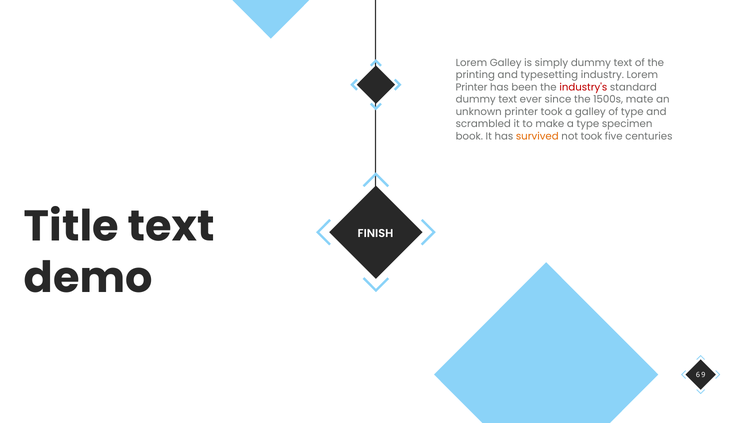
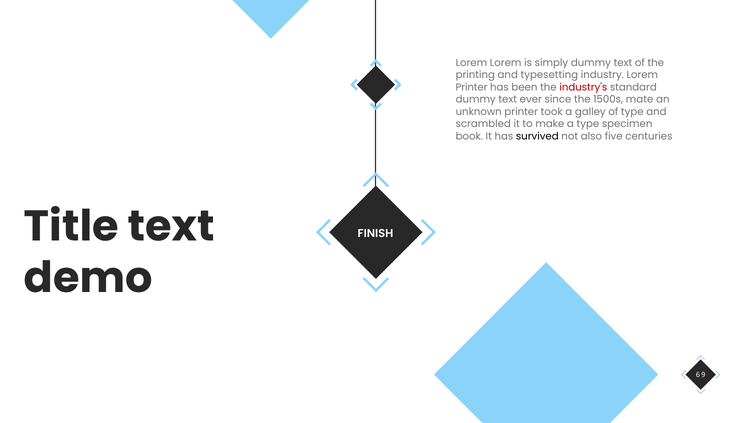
Lorem Galley: Galley -> Lorem
survived colour: orange -> black
not took: took -> also
